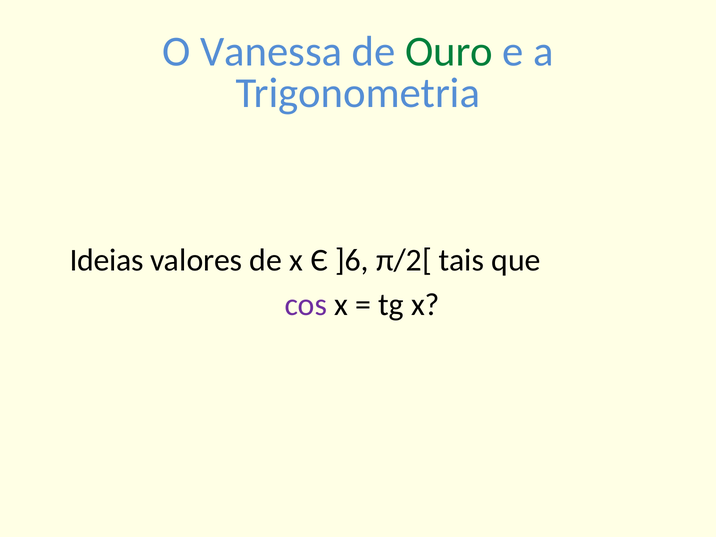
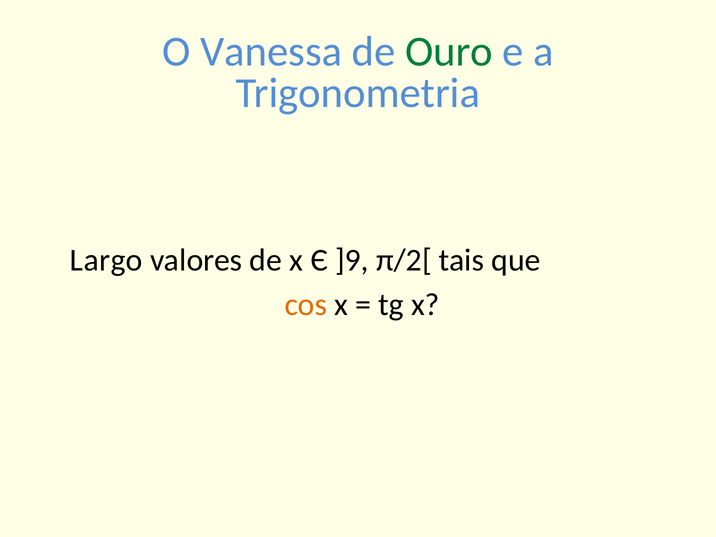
Ideias: Ideias -> Largo
]6: ]6 -> ]9
cos colour: purple -> orange
